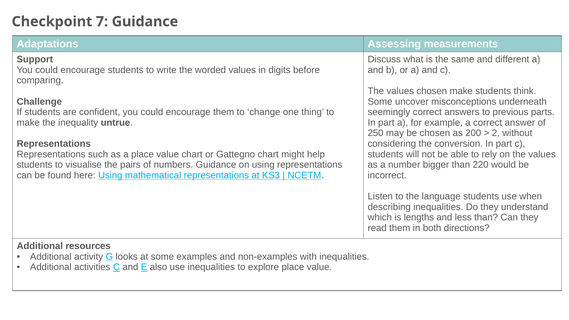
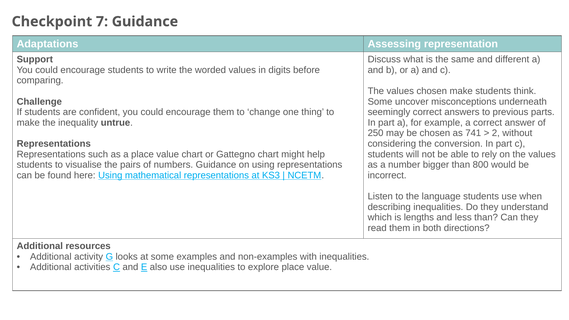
measurements: measurements -> representation
200: 200 -> 741
220: 220 -> 800
